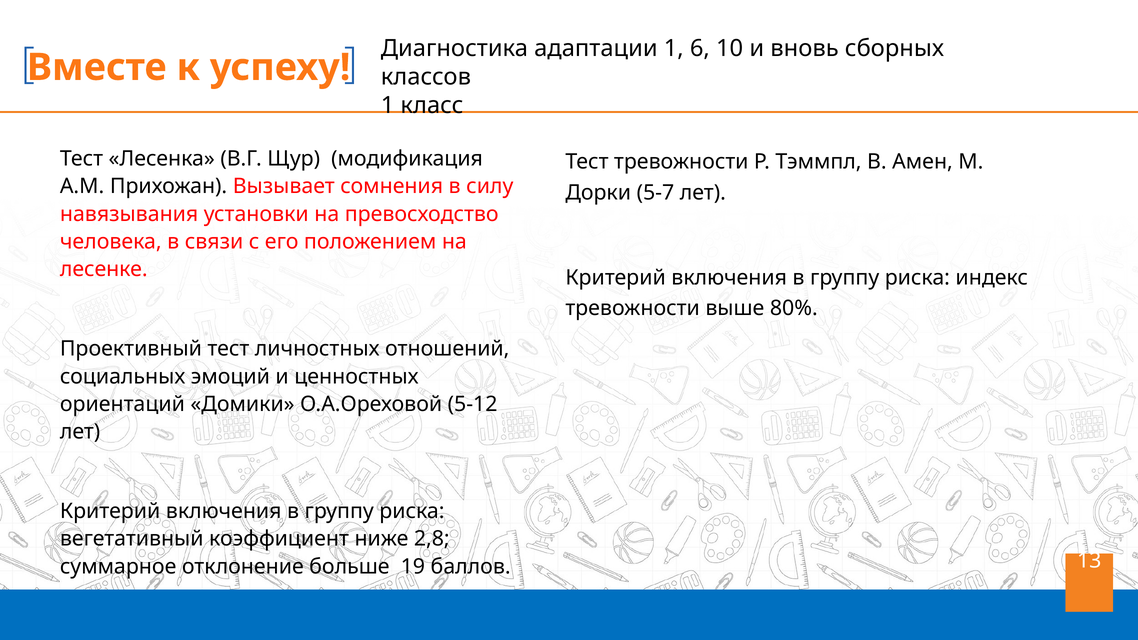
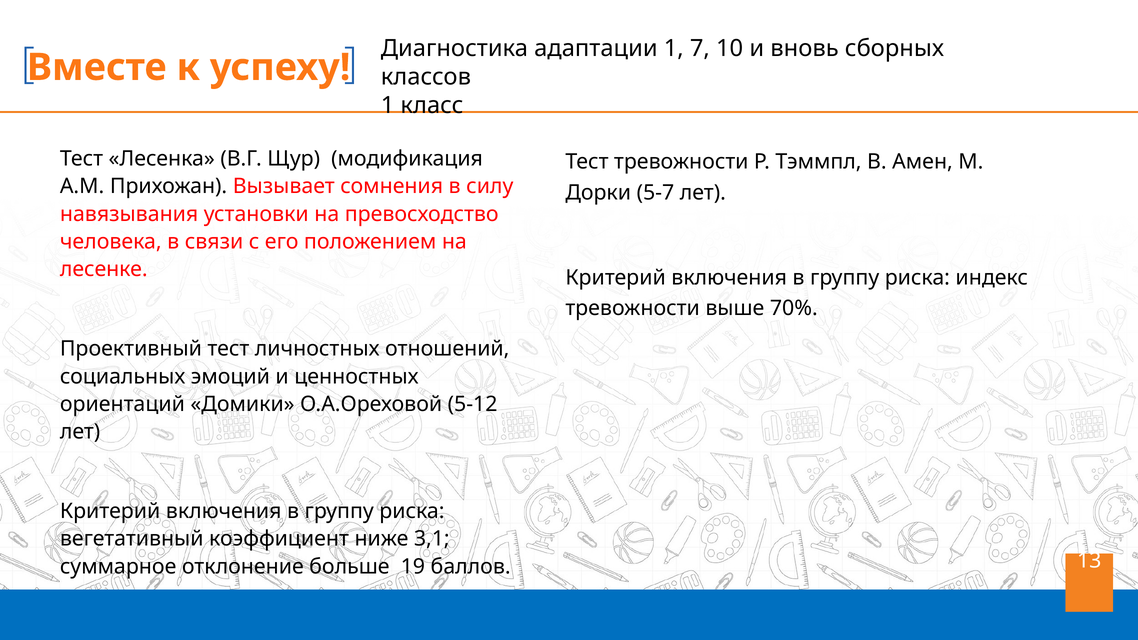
6: 6 -> 7
80%: 80% -> 70%
2,8: 2,8 -> 3,1
